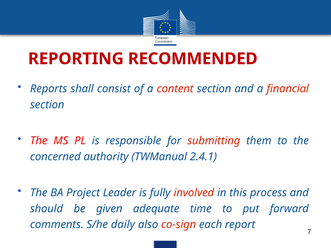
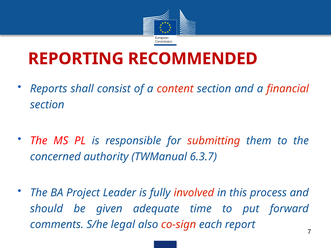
2.4.1: 2.4.1 -> 6.3.7
daily: daily -> legal
